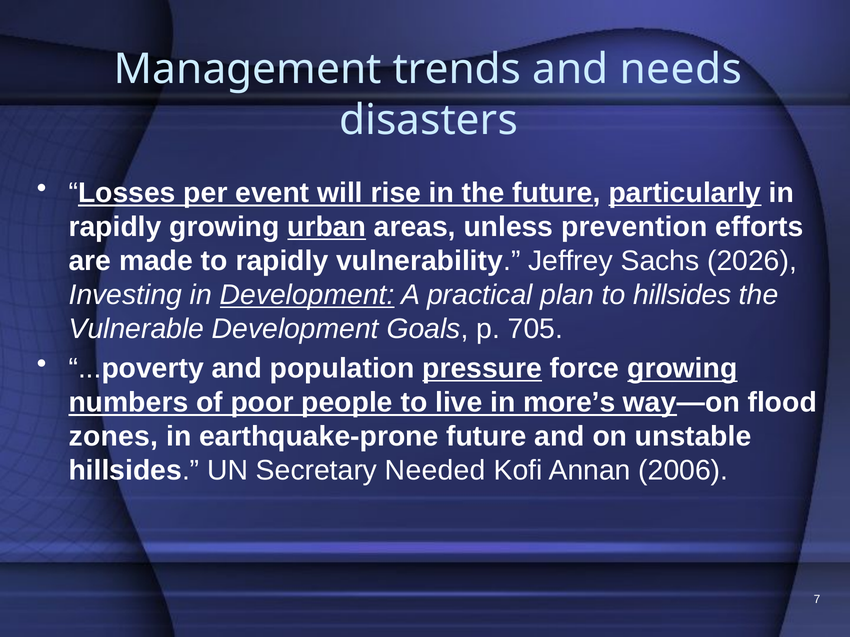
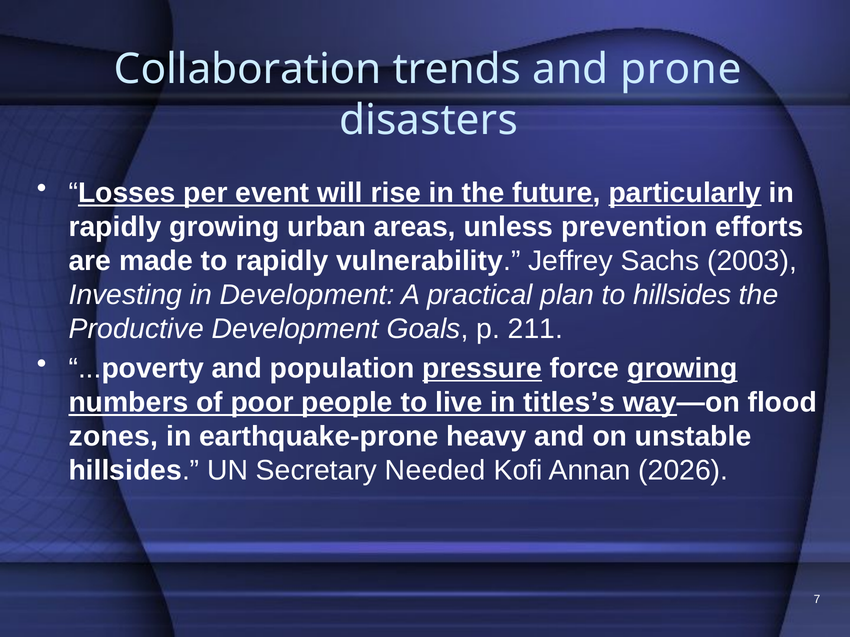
Management: Management -> Collaboration
needs: needs -> prone
urban underline: present -> none
2026: 2026 -> 2003
Development at (307, 295) underline: present -> none
Vulnerable: Vulnerable -> Productive
705: 705 -> 211
more’s: more’s -> titles’s
earthquake-prone future: future -> heavy
2006: 2006 -> 2026
